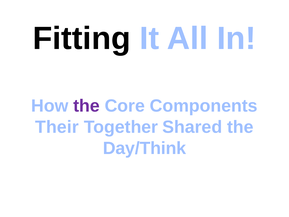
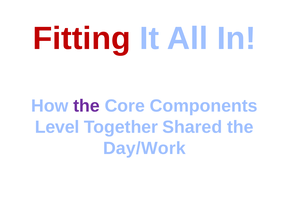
Fitting colour: black -> red
Their: Their -> Level
Day/Think: Day/Think -> Day/Work
